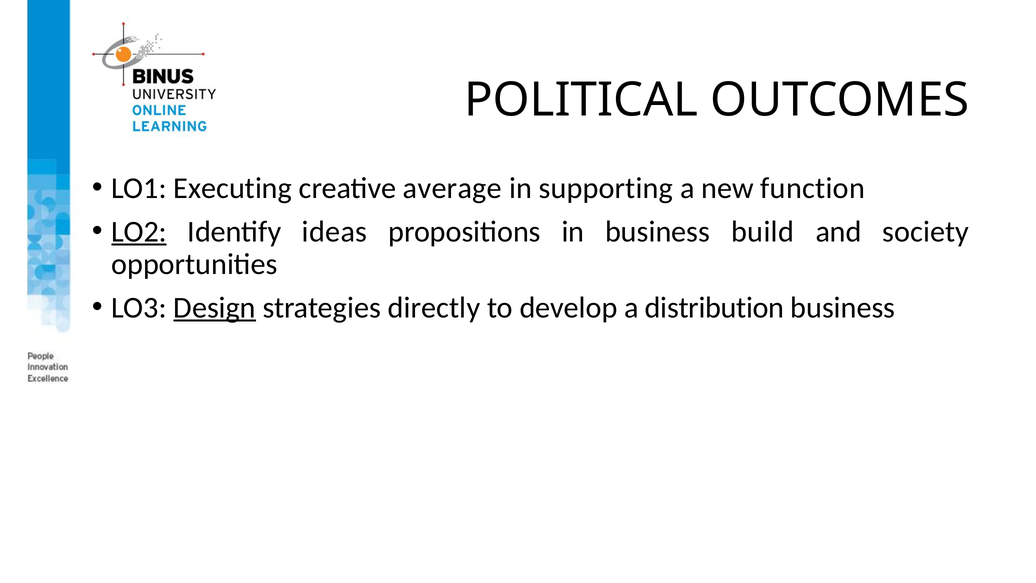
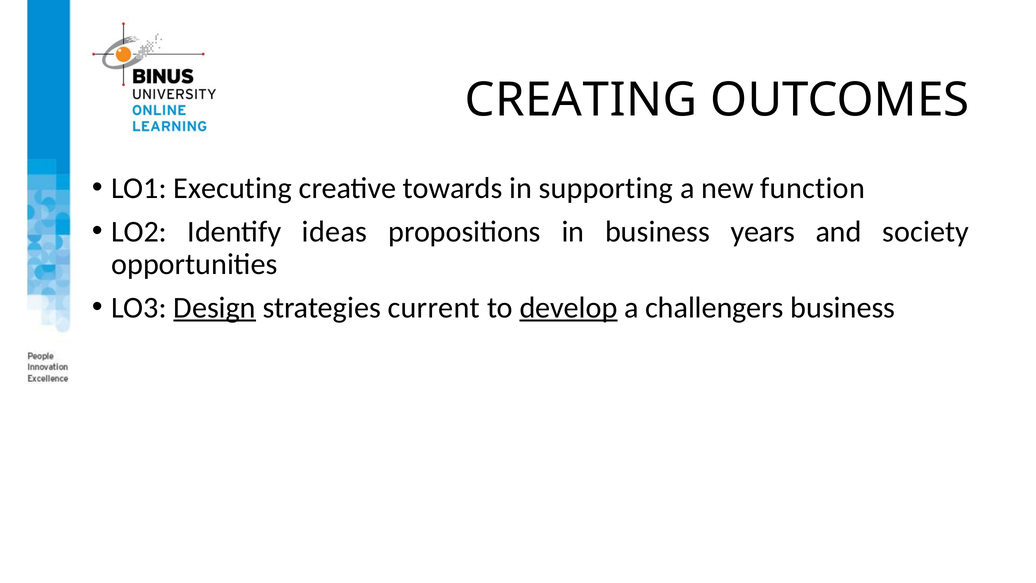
POLITICAL: POLITICAL -> CREATING
average: average -> towards
LO2 underline: present -> none
build: build -> years
directly: directly -> current
develop underline: none -> present
distribution: distribution -> challengers
